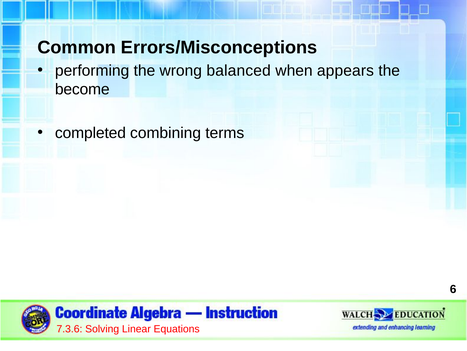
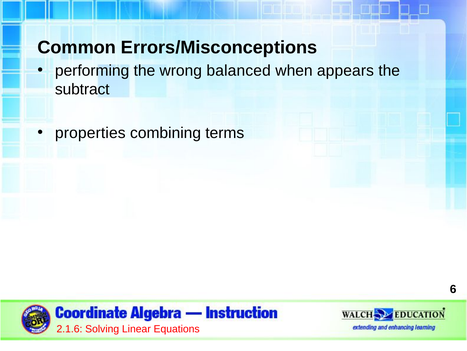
become: become -> subtract
completed: completed -> properties
7.3.6: 7.3.6 -> 2.1.6
